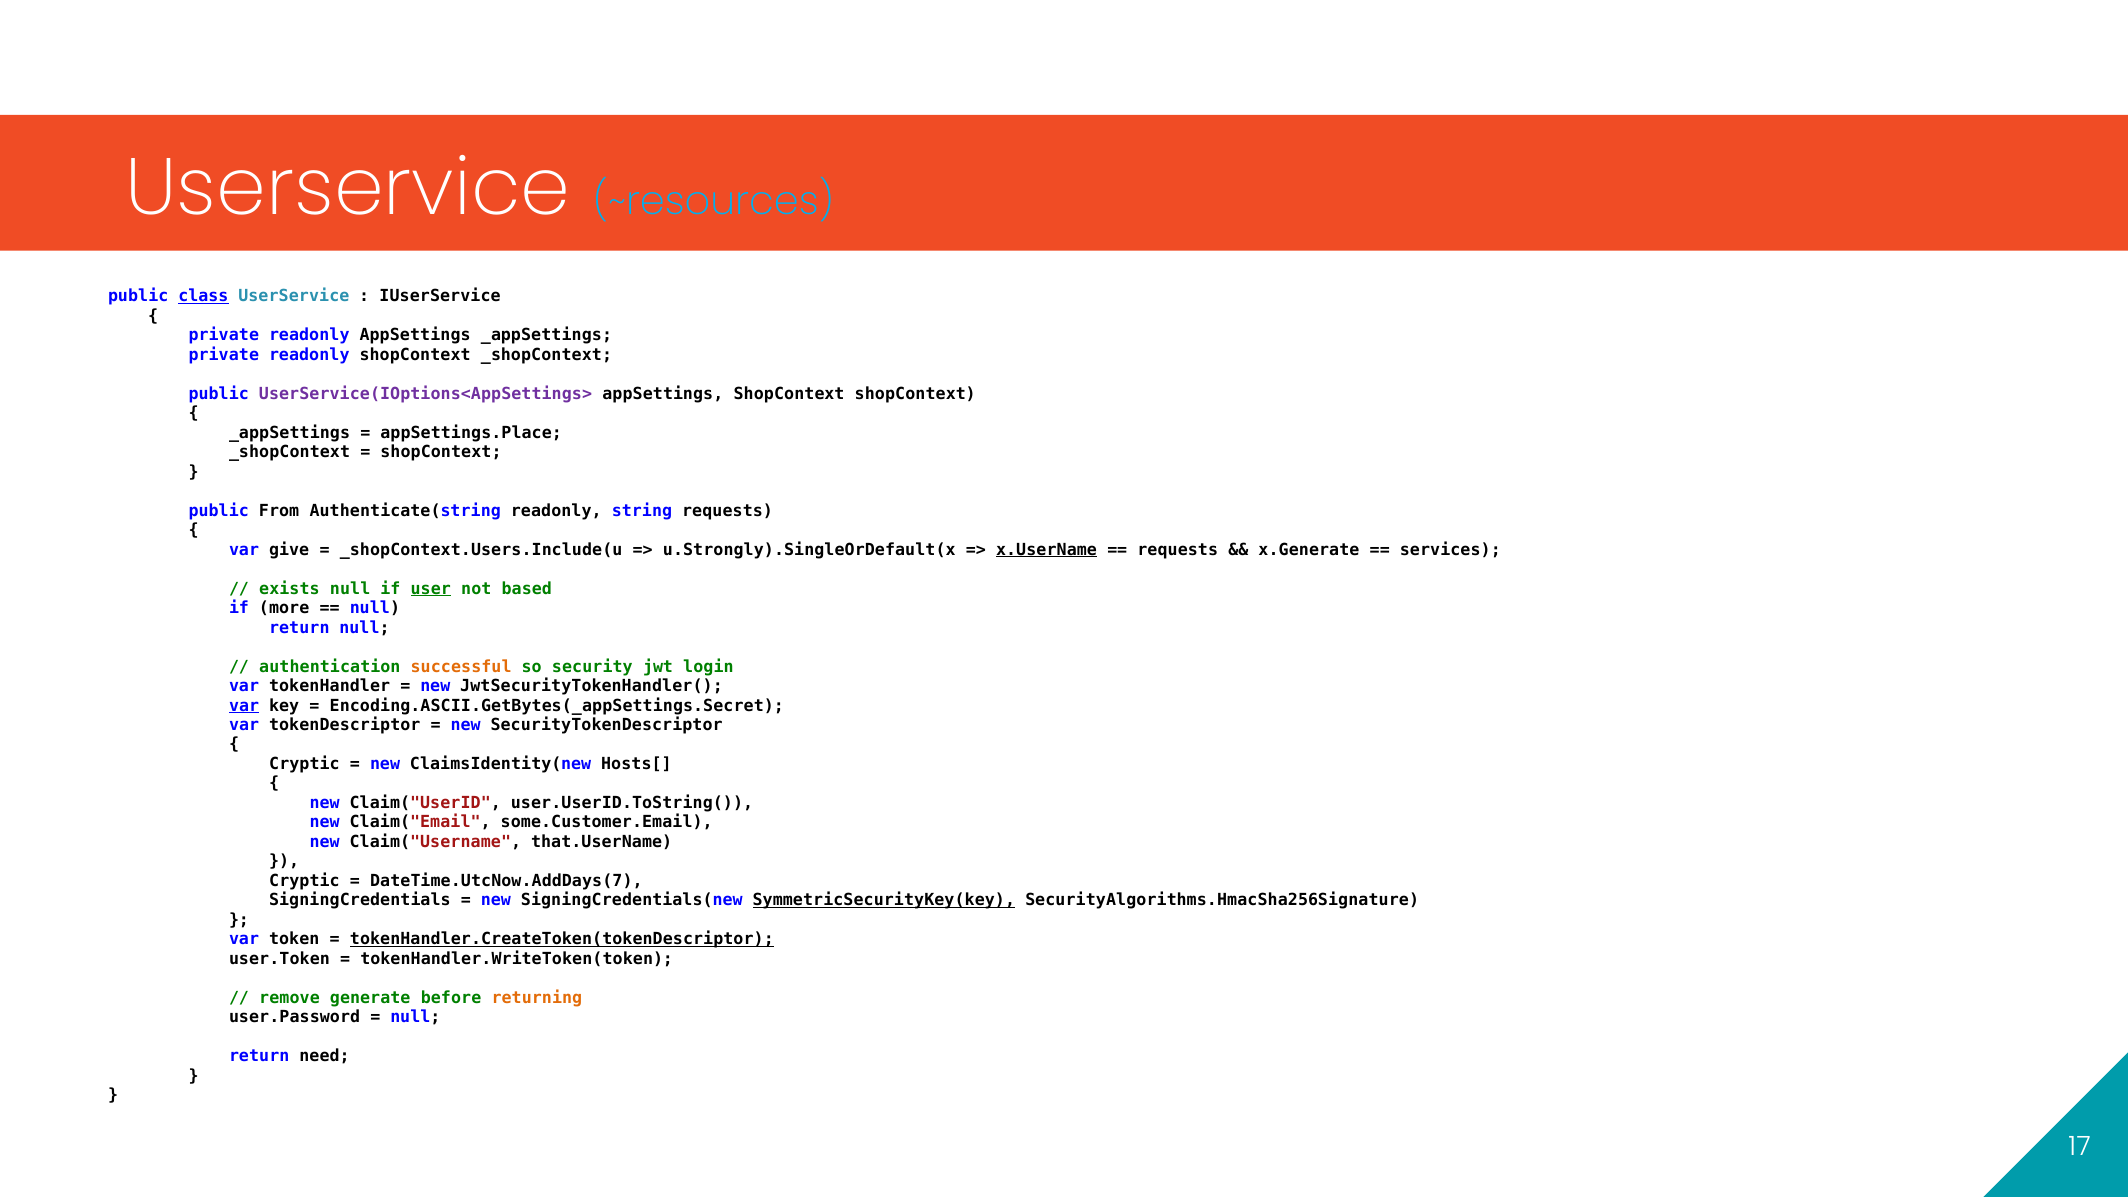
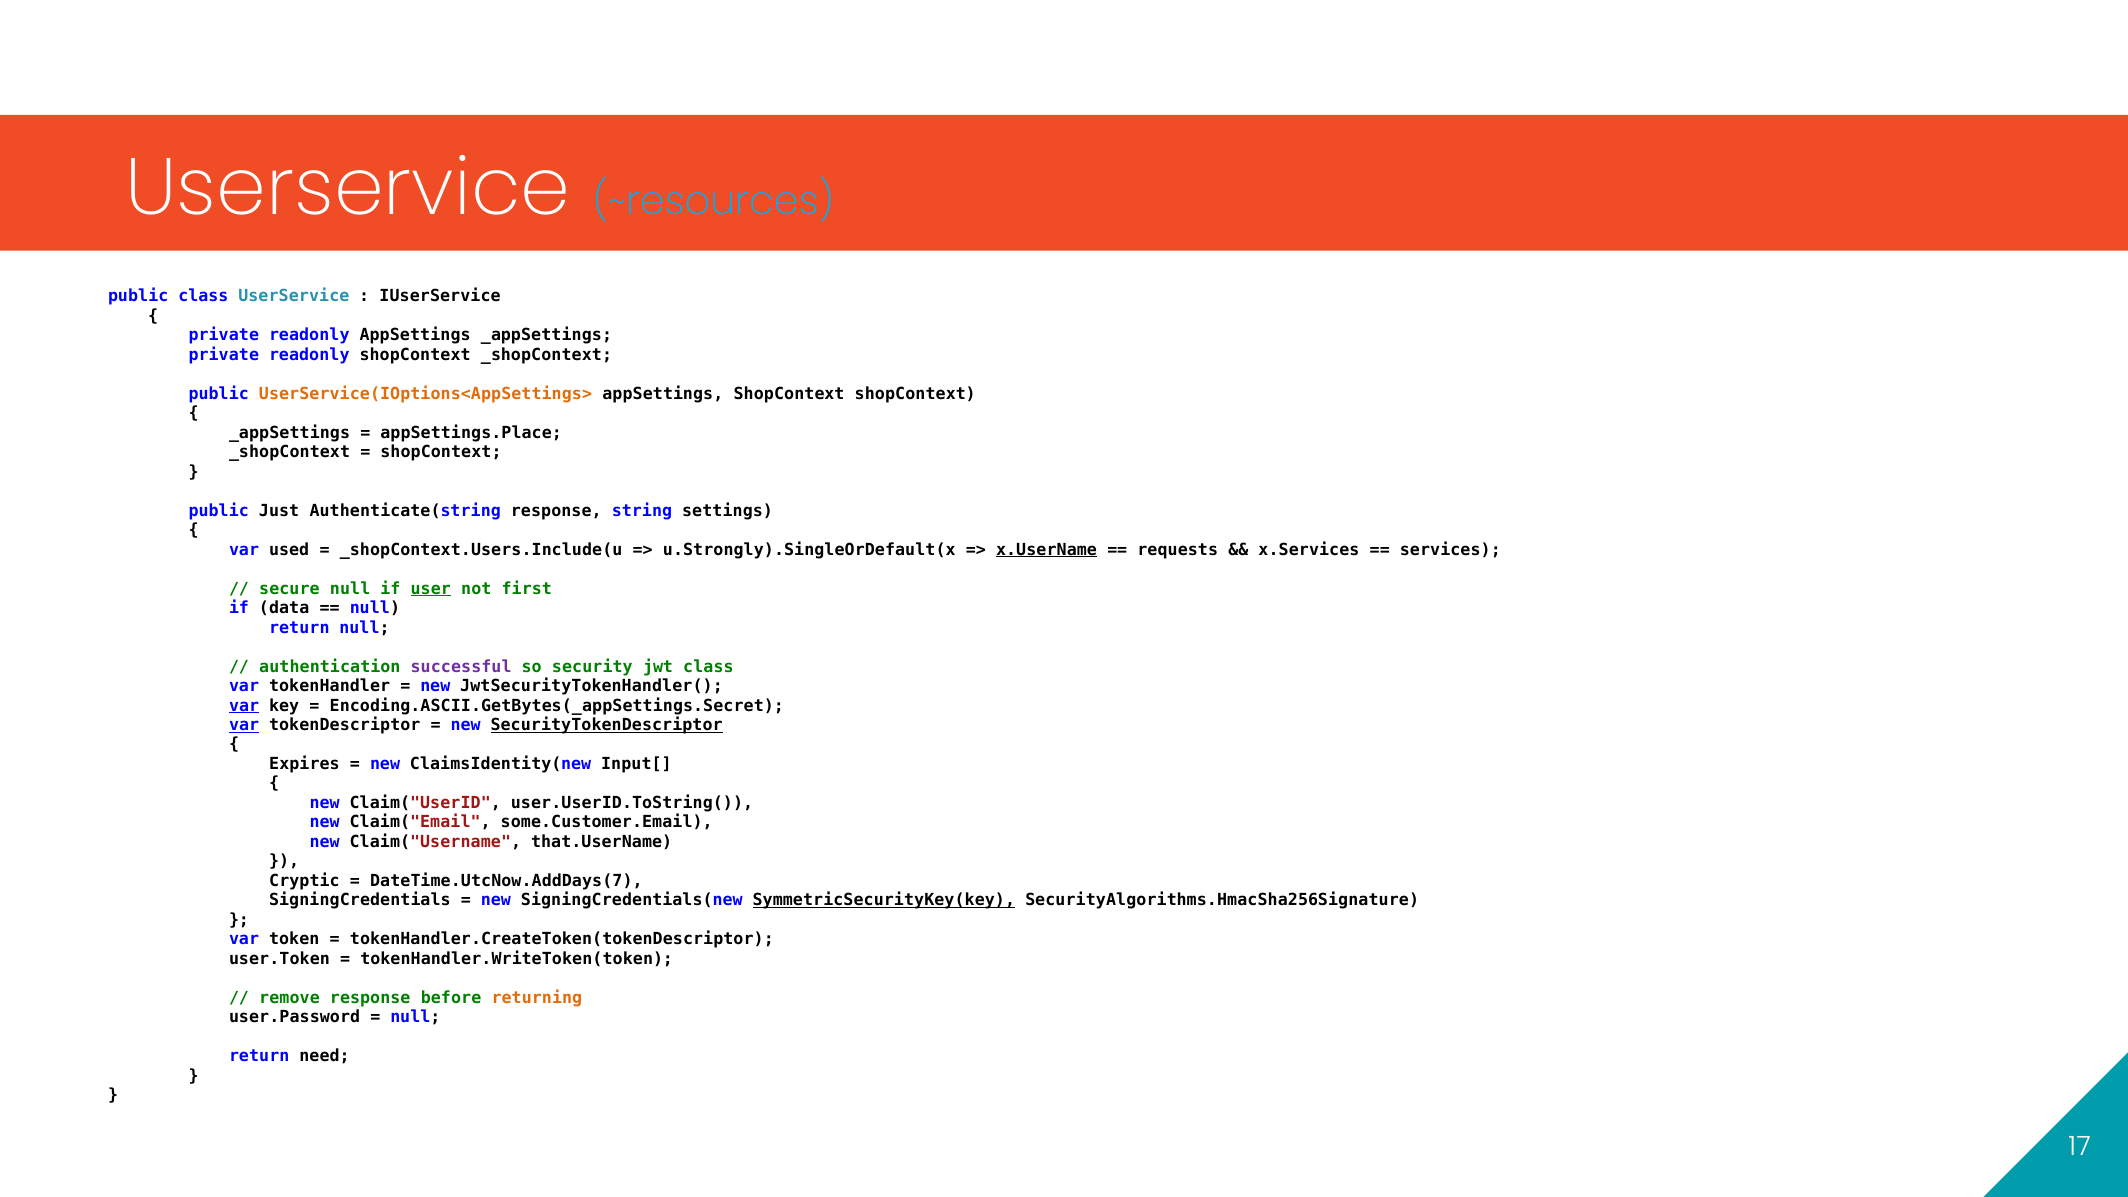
class at (203, 296) underline: present -> none
UserService(IOptions<AppSettings> colour: purple -> orange
From: From -> Just
Authenticate(string readonly: readonly -> response
string requests: requests -> settings
give: give -> used
x.Generate: x.Generate -> x.Services
exists: exists -> secure
based: based -> first
more: more -> data
successful colour: orange -> purple
jwt login: login -> class
var at (244, 725) underline: none -> present
SecurityTokenDescriptor underline: none -> present
Cryptic at (304, 764): Cryptic -> Expires
Hosts[: Hosts[ -> Input[
tokenHandler.CreateToken(tokenDescriptor underline: present -> none
remove generate: generate -> response
